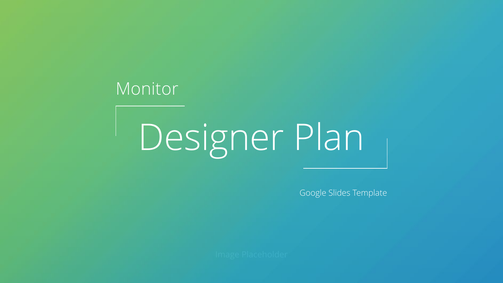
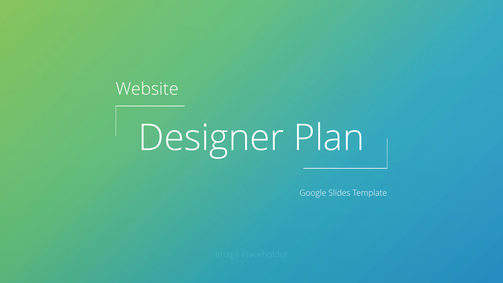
Monitor: Monitor -> Website
